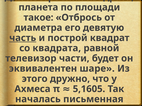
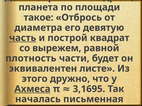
со квадрата: квадрата -> вырежем
телевизор: телевизор -> плотность
шаре: шаре -> листе
Ахмеса underline: none -> present
5,1605: 5,1605 -> 3,1695
